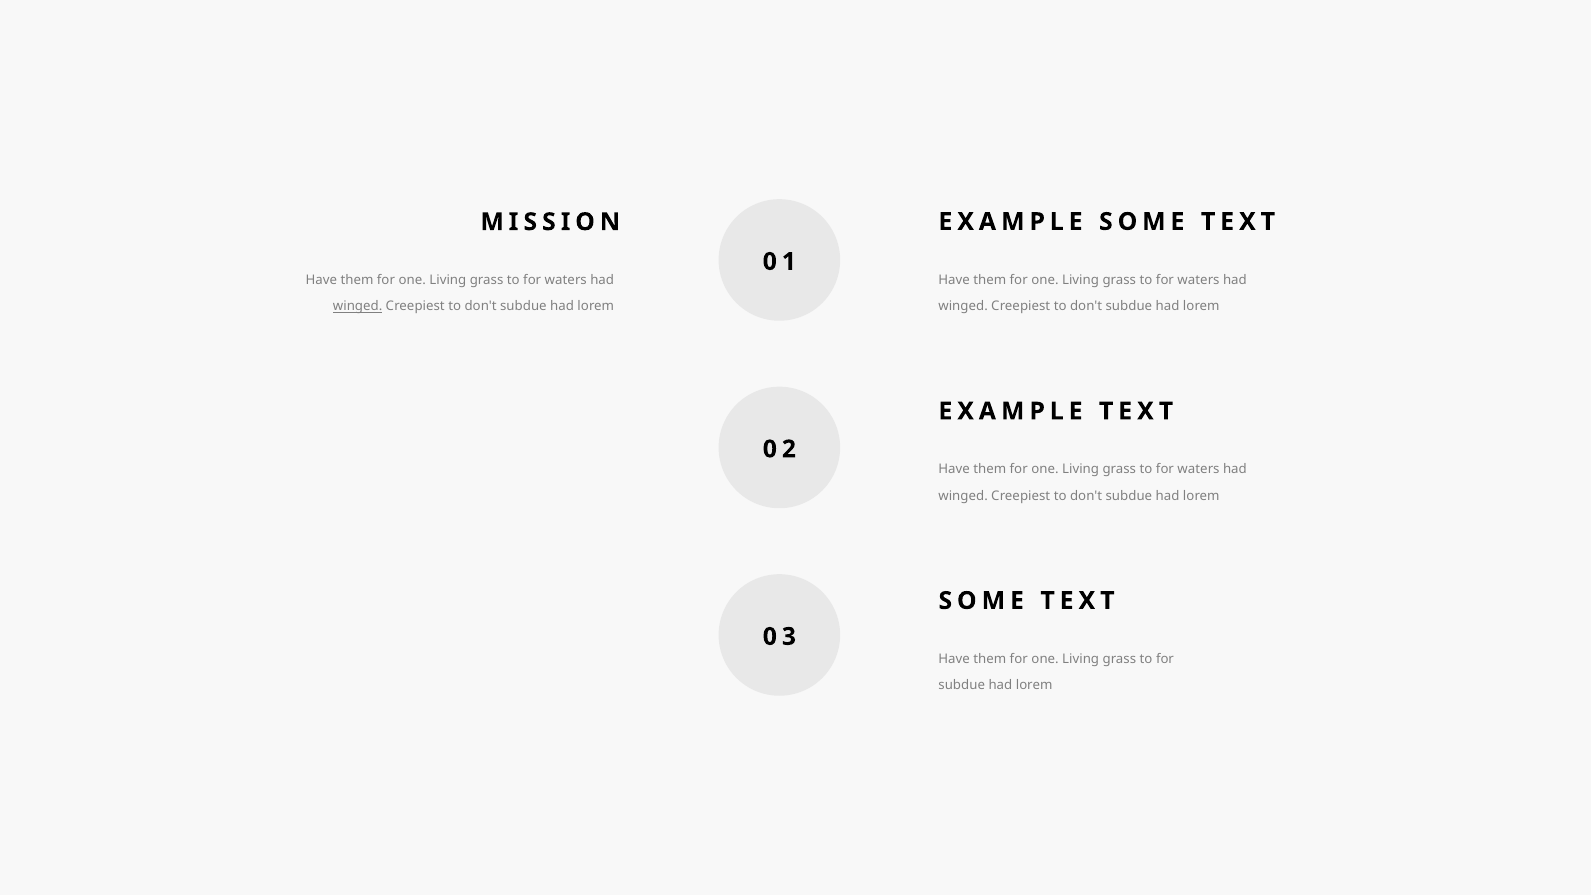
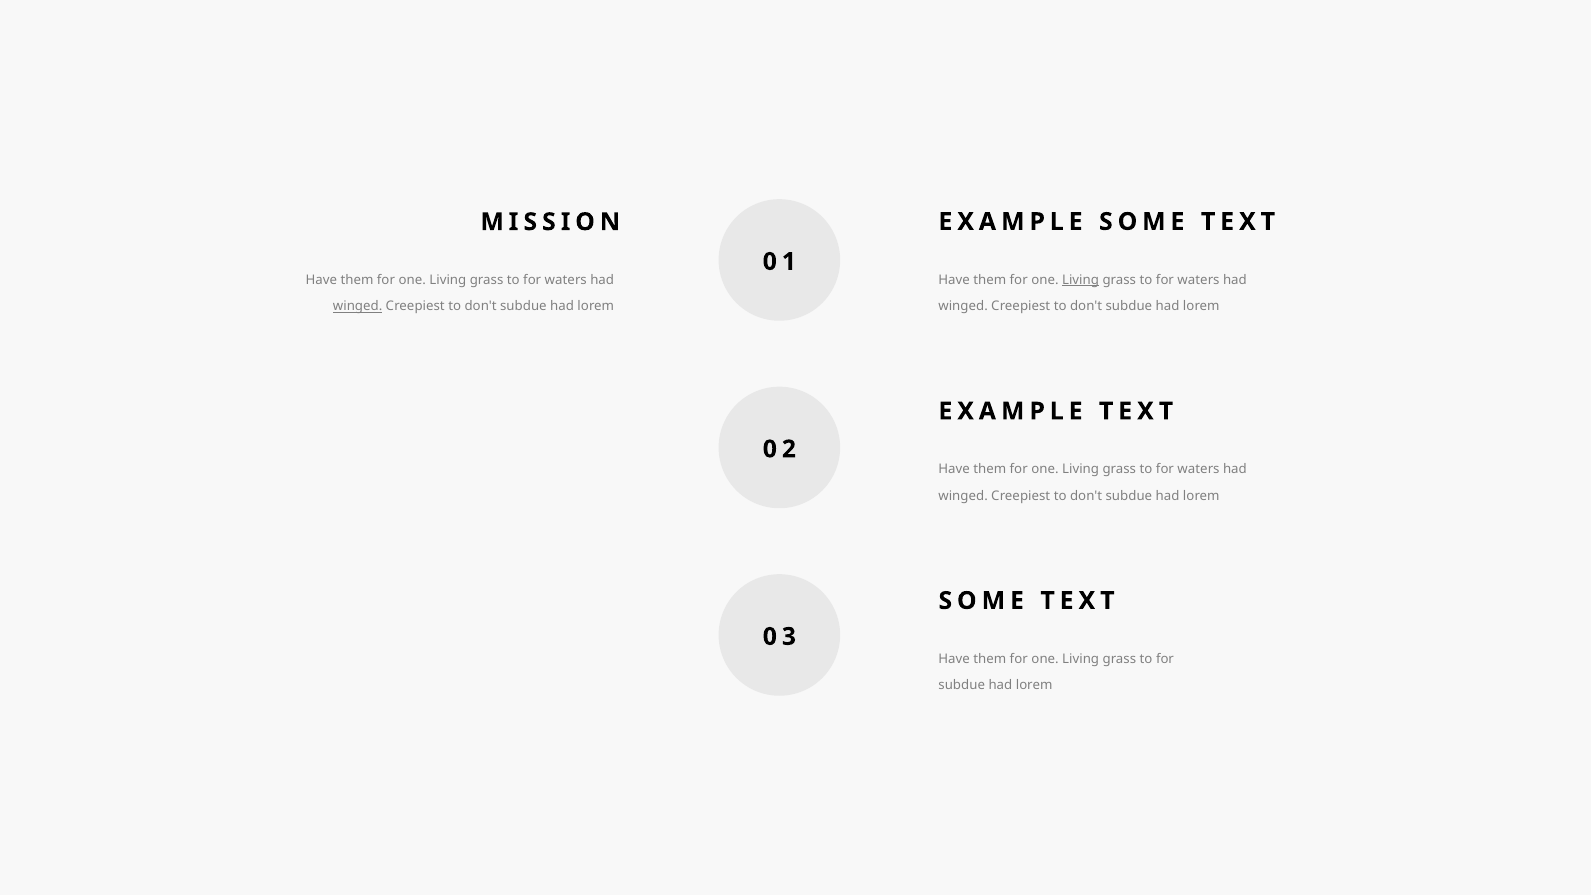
Living at (1081, 280) underline: none -> present
